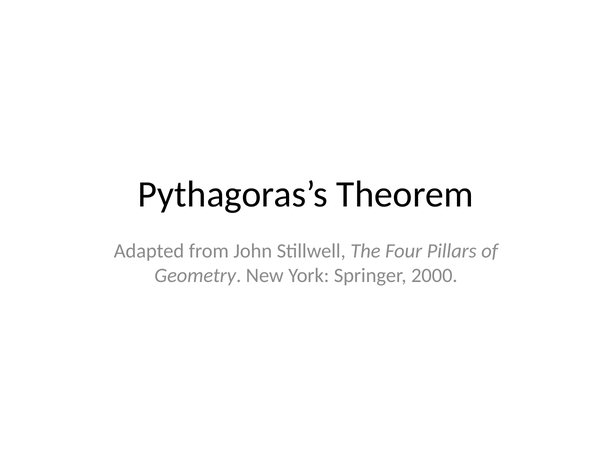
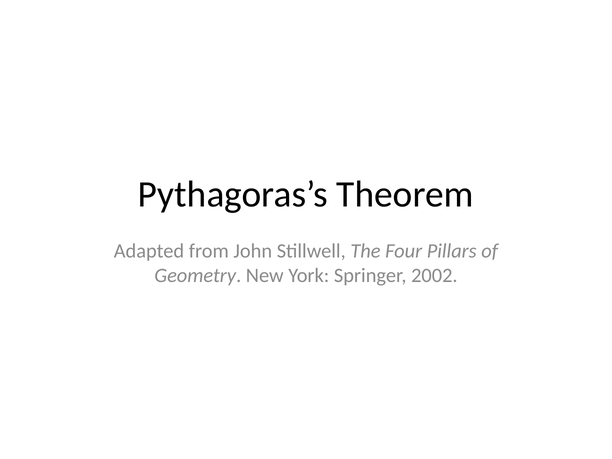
2000: 2000 -> 2002
